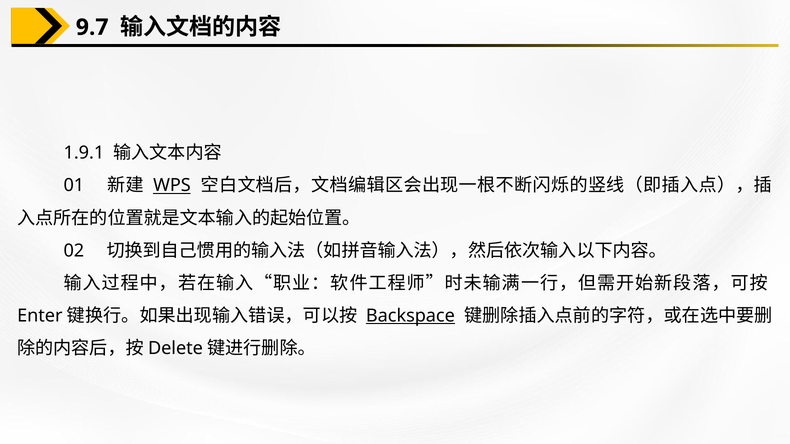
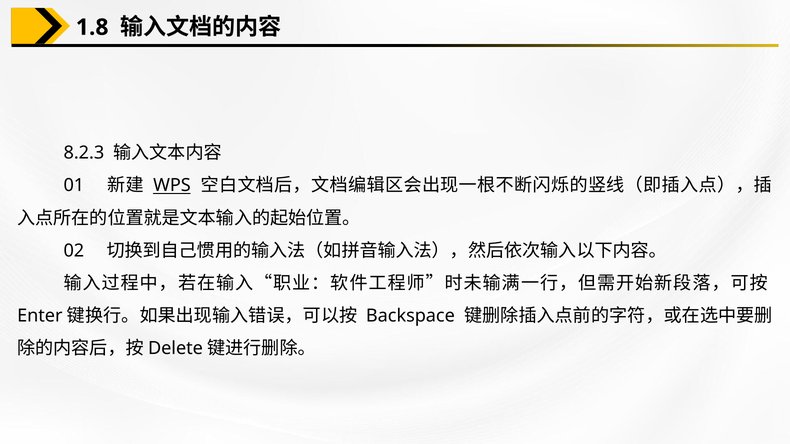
9.7: 9.7 -> 1.8
1.9.1: 1.9.1 -> 8.2.3
Backspace underline: present -> none
